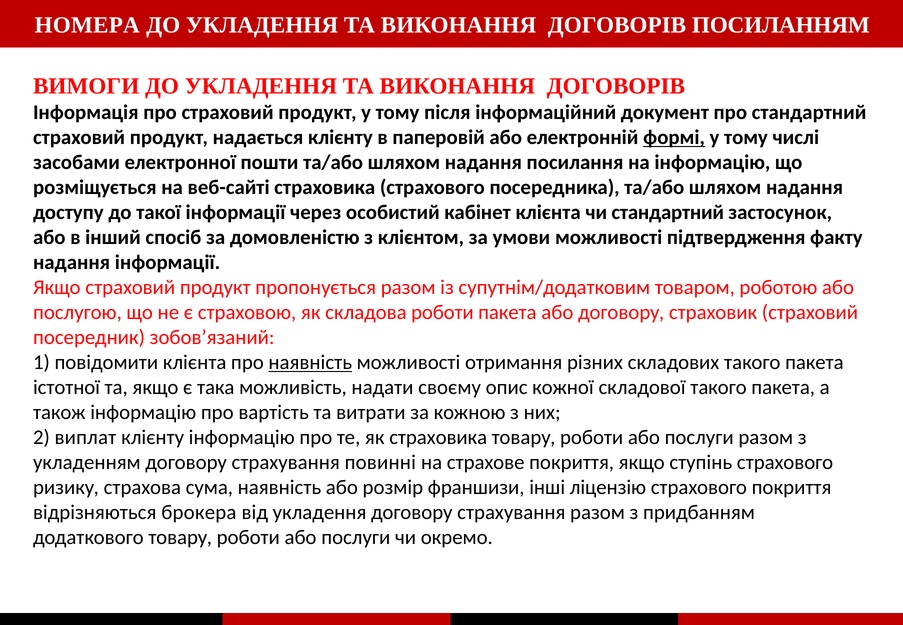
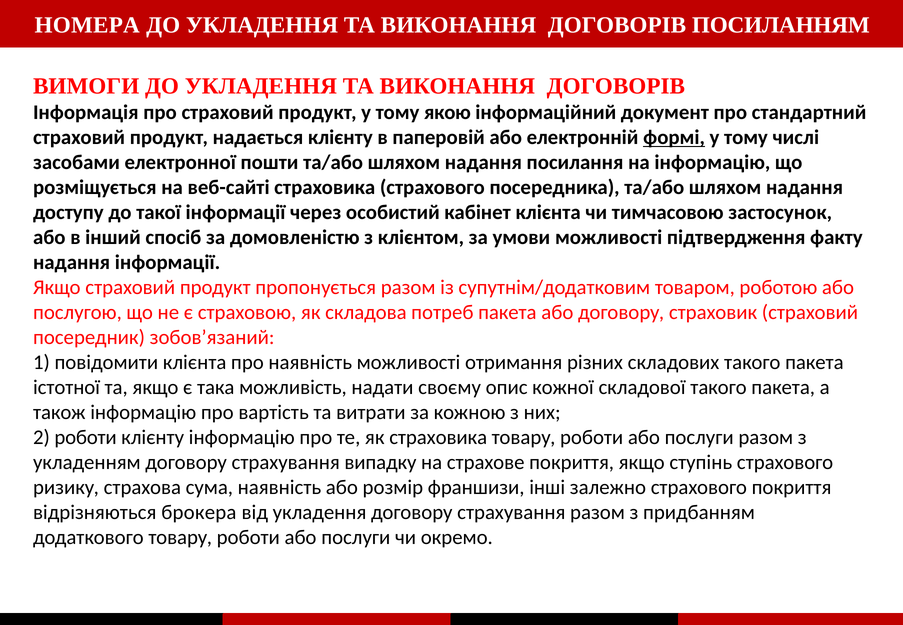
після: після -> якою
чи стандартний: стандартний -> тимчасовою
складова роботи: роботи -> потреб
наявність at (310, 363) underline: present -> none
2 виплат: виплат -> роботи
повинні: повинні -> випадку
ліцензію: ліцензію -> залежно
